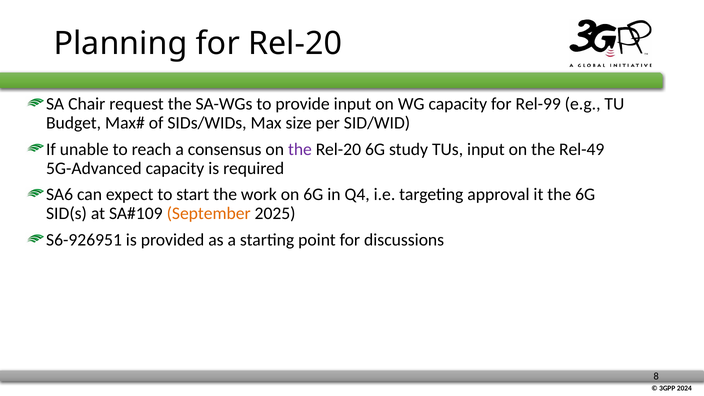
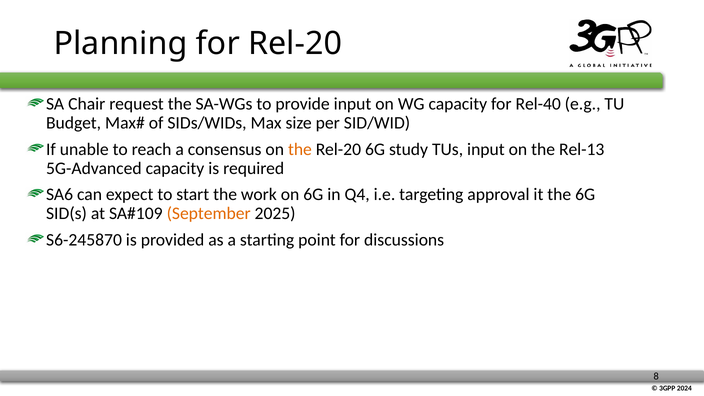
Rel-99: Rel-99 -> Rel-40
the at (300, 149) colour: purple -> orange
Rel-49: Rel-49 -> Rel-13
S6-926951: S6-926951 -> S6-245870
